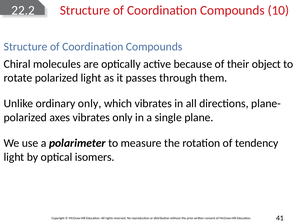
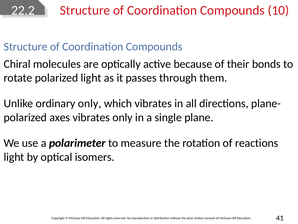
object: object -> bonds
tendency: tendency -> reactions
